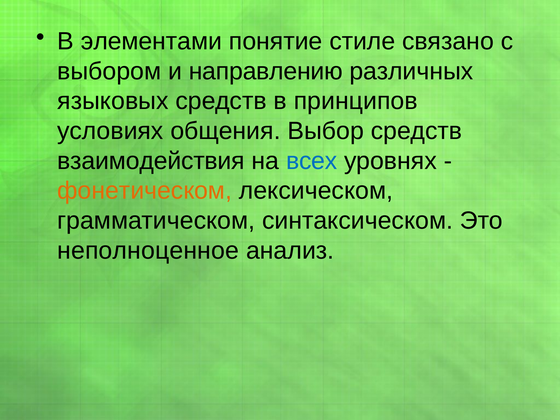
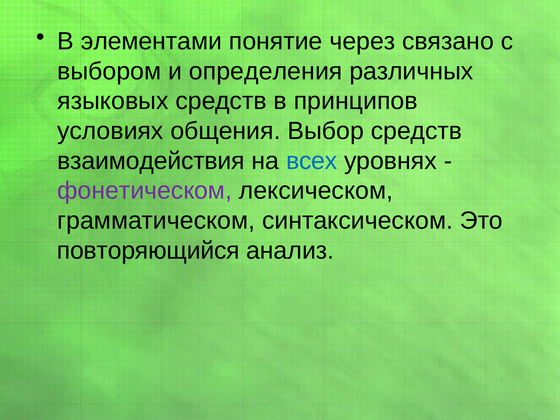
стиле: стиле -> через
направлению: направлению -> определения
фонетическом colour: orange -> purple
неполноценное: неполноценное -> повторяющийся
